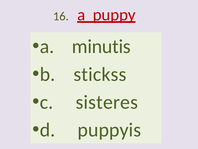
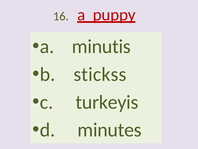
sisteres: sisteres -> turkeyis
puppyis: puppyis -> minutes
